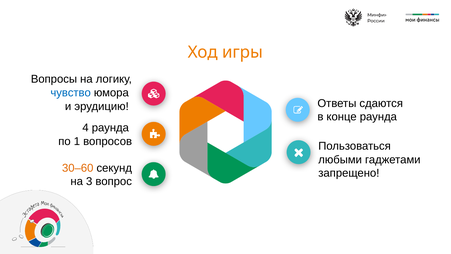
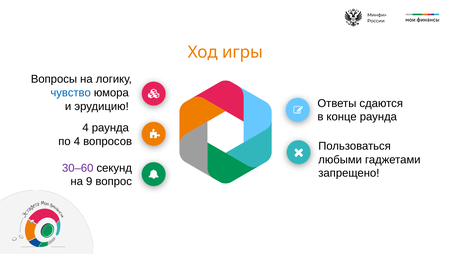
по 1: 1 -> 4
30–60 colour: orange -> purple
3: 3 -> 9
